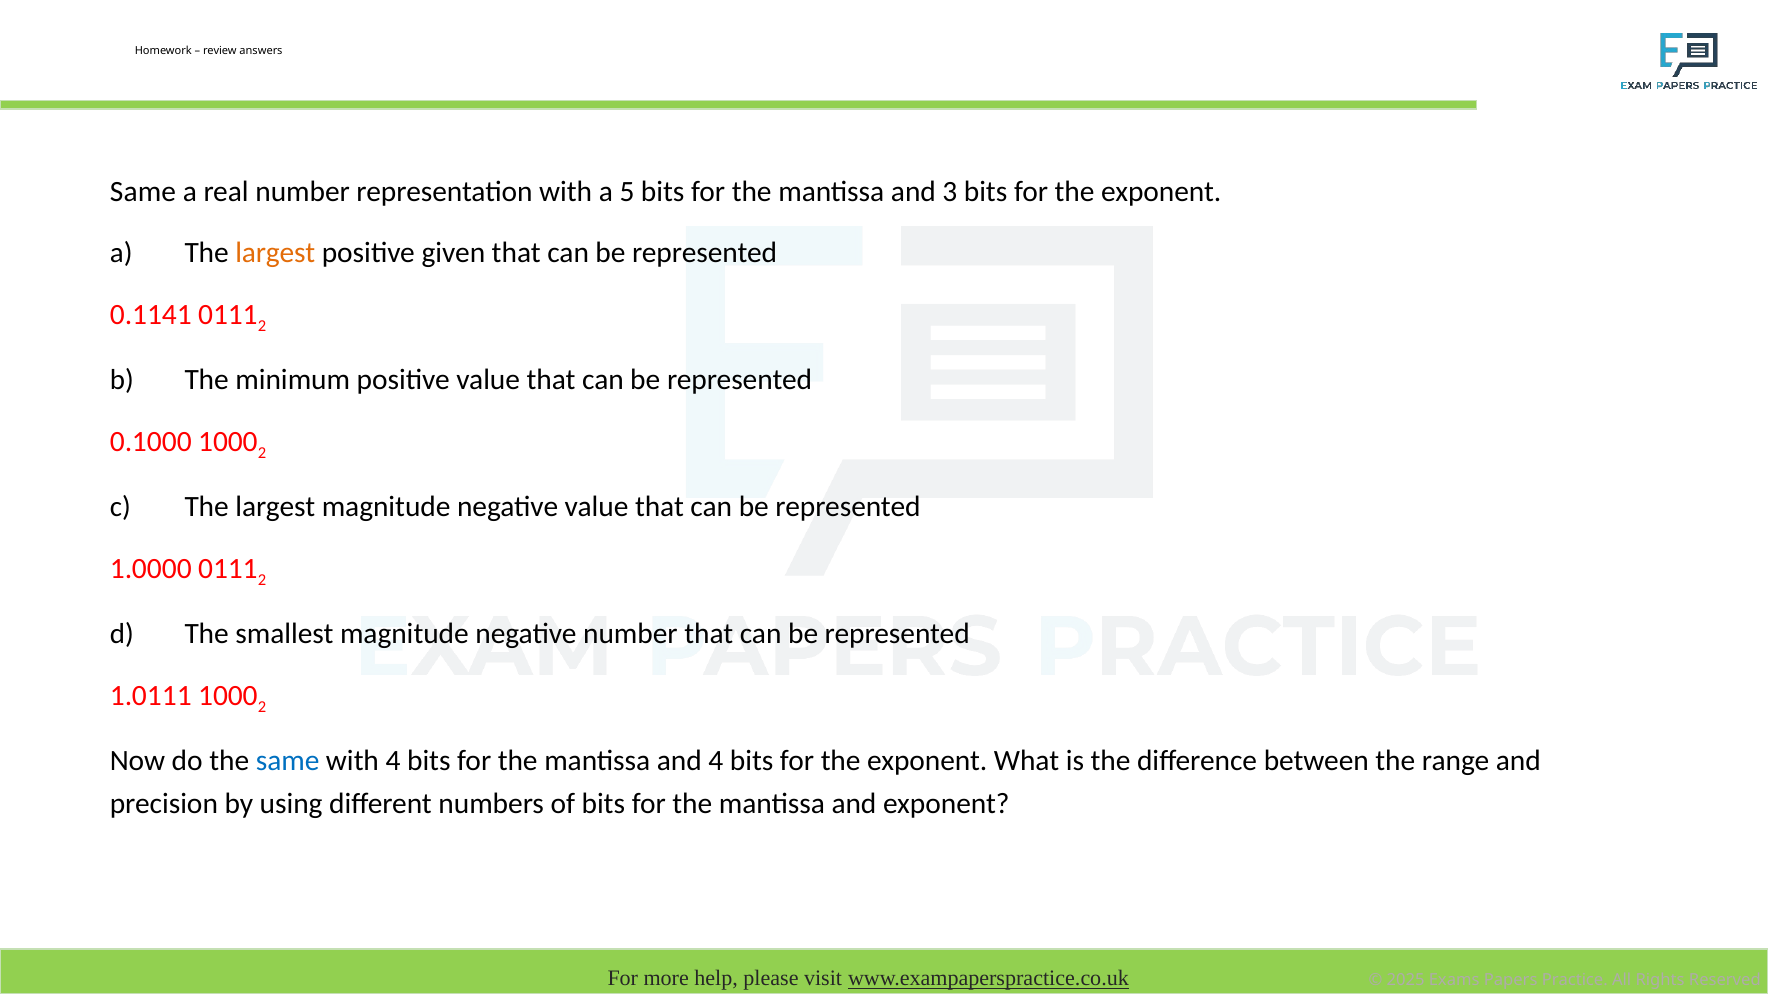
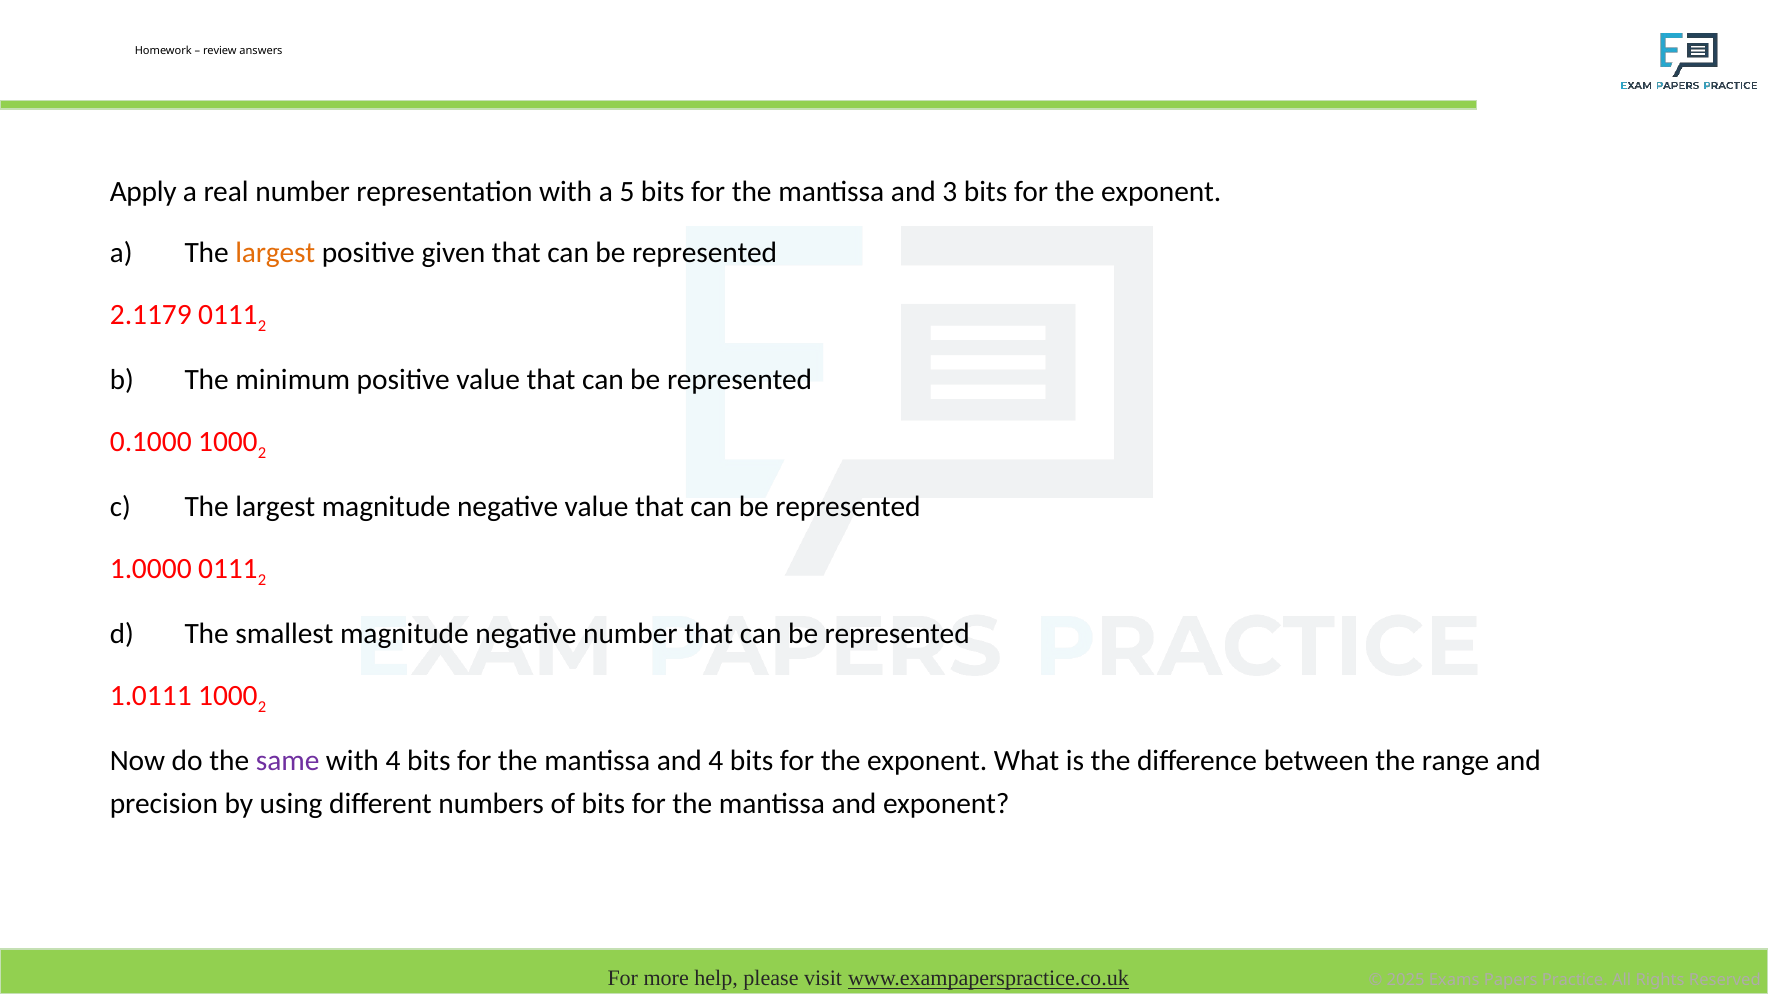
Same at (143, 192): Same -> Apply
0.1141: 0.1141 -> 2.1179
same at (288, 761) colour: blue -> purple
